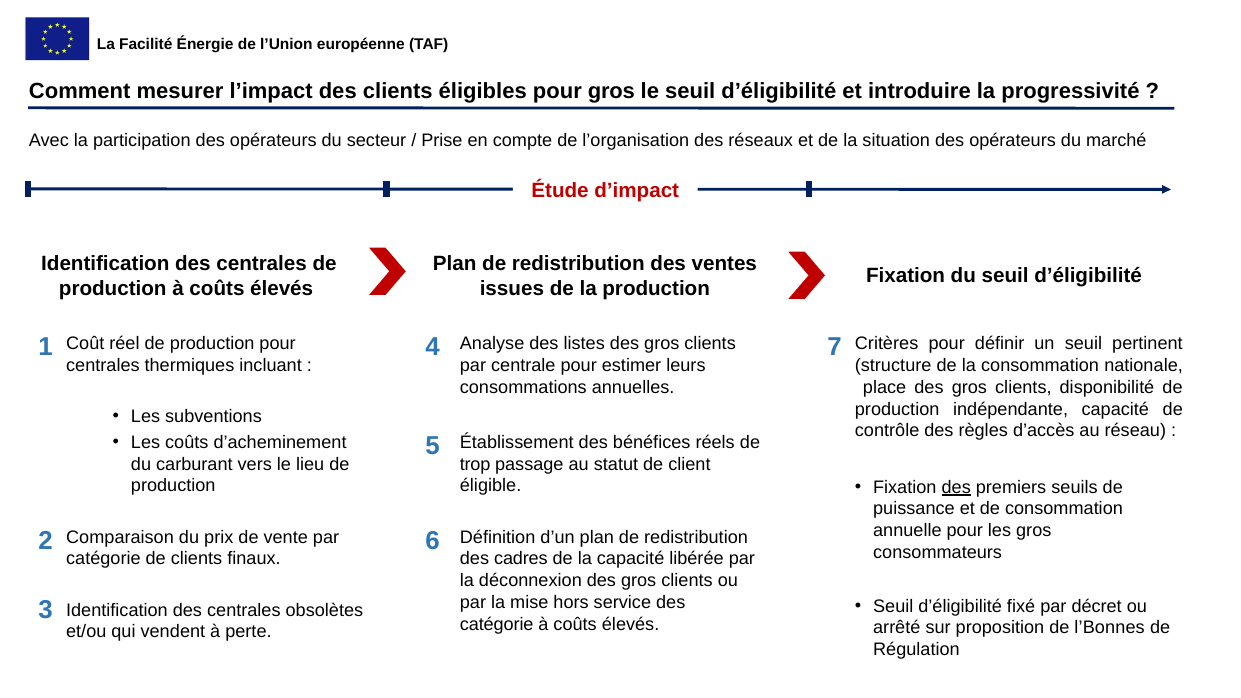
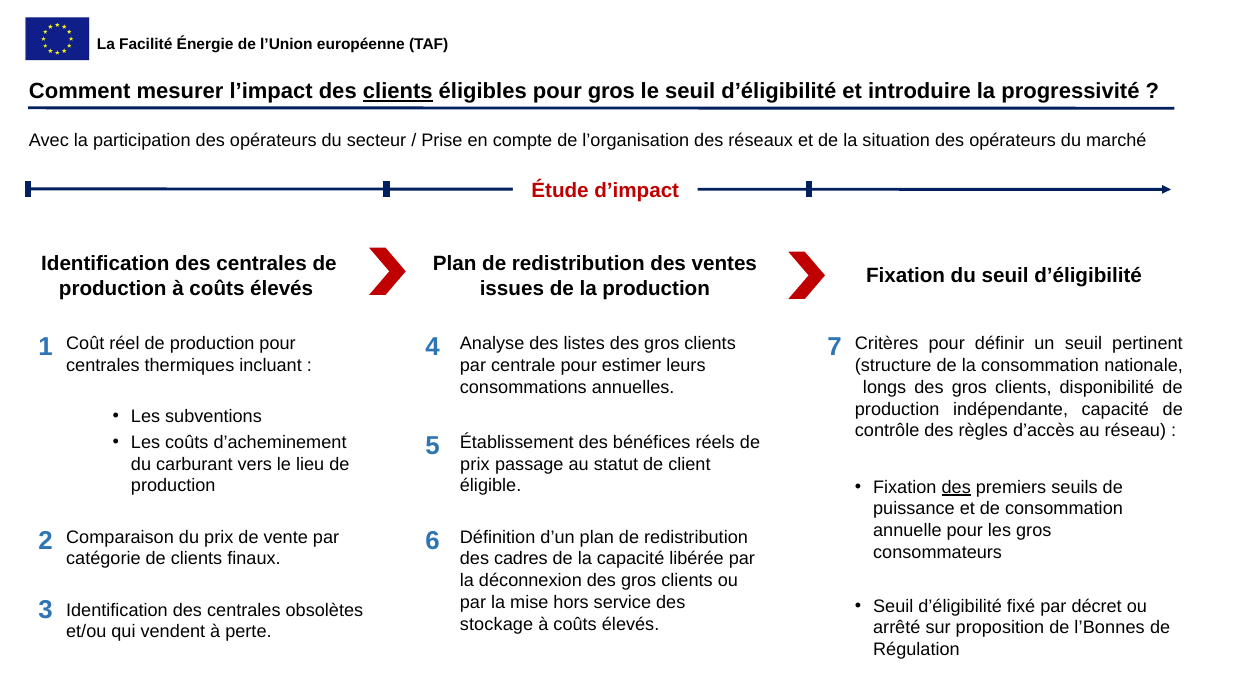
clients at (398, 92) underline: none -> present
place: place -> longs
trop at (475, 464): trop -> prix
catégorie at (497, 624): catégorie -> stockage
